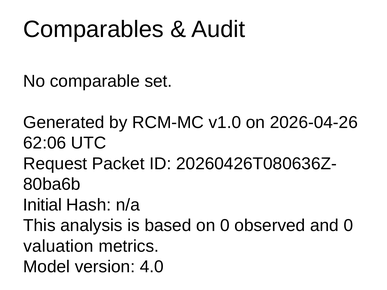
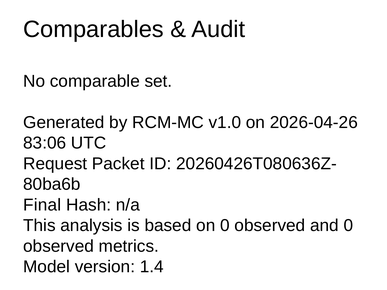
62:06: 62:06 -> 83:06
Initial: Initial -> Final
valuation at (58, 246): valuation -> observed
4.0: 4.0 -> 1.4
